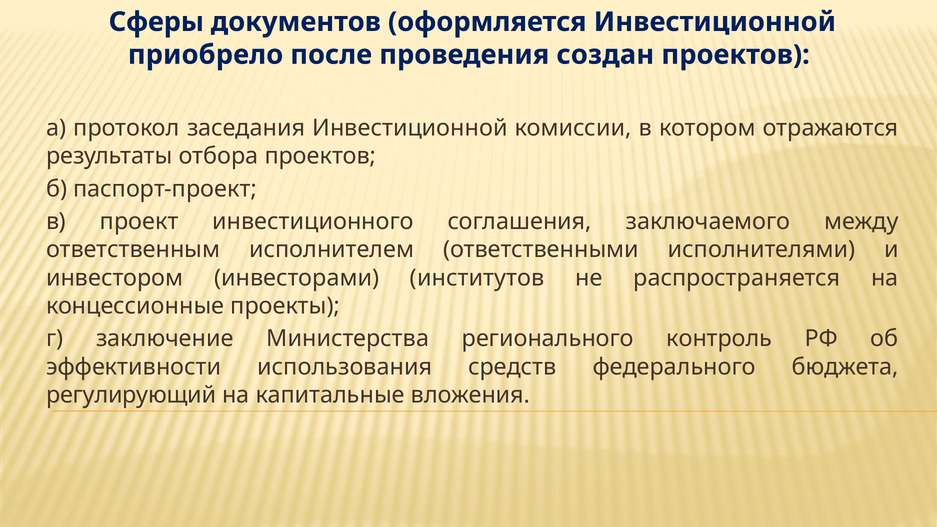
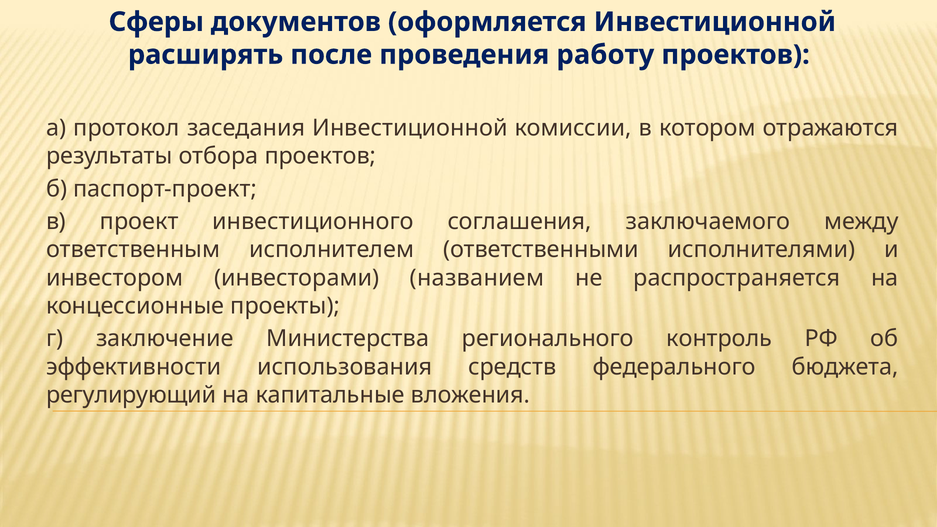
приобрело: приобрело -> расширять
создан: создан -> работу
институтов: институтов -> названием
